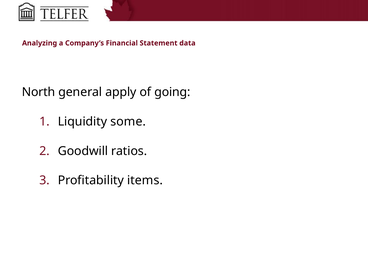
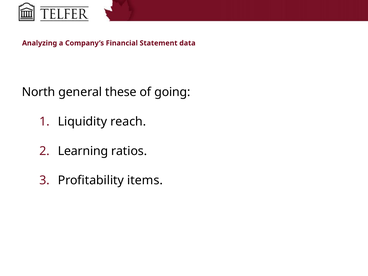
apply: apply -> these
some: some -> reach
Goodwill: Goodwill -> Learning
